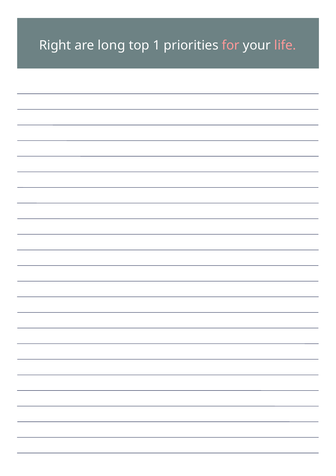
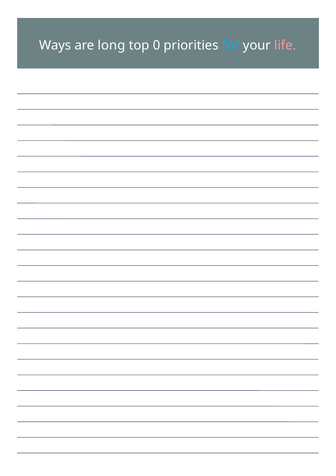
Right: Right -> Ways
1: 1 -> 0
for colour: pink -> light blue
